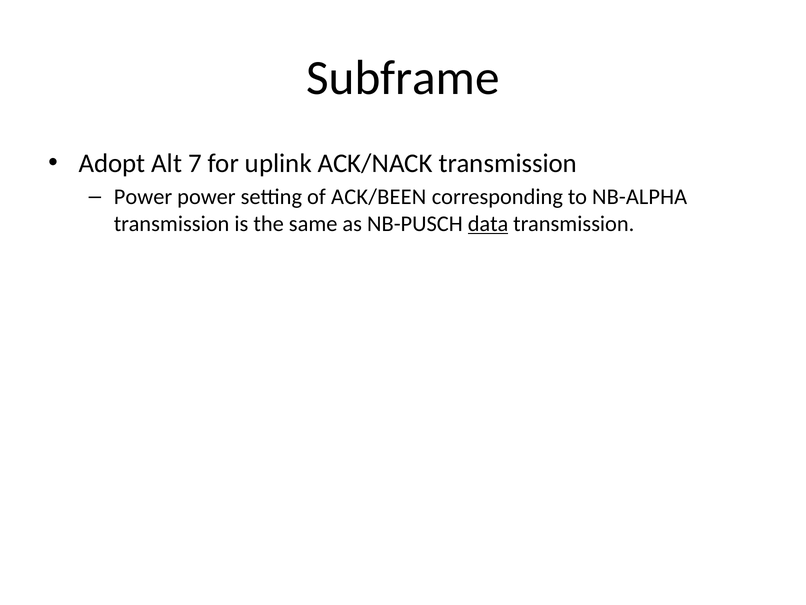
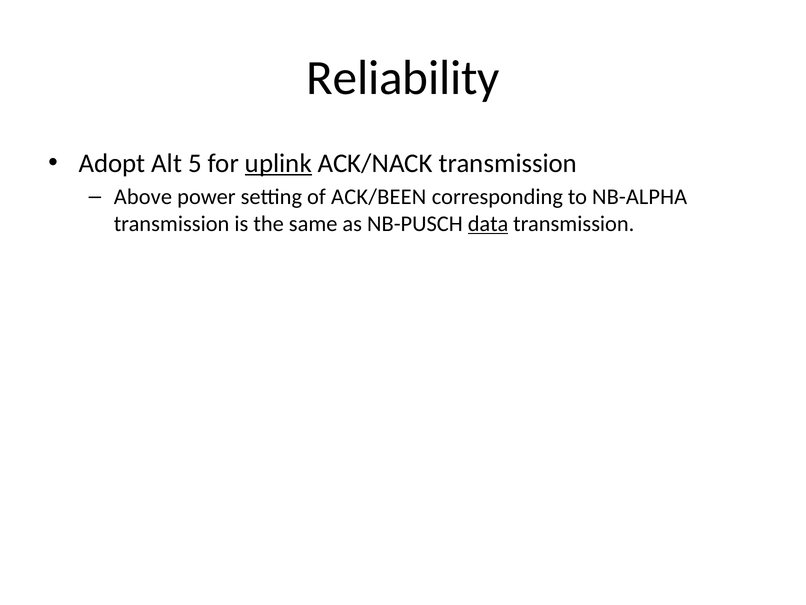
Subframe: Subframe -> Reliability
7: 7 -> 5
uplink underline: none -> present
Power at (143, 197): Power -> Above
